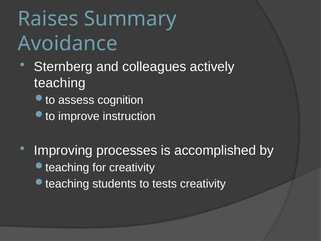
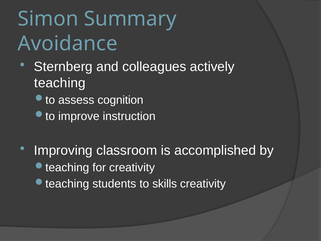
Raises: Raises -> Simon
processes: processes -> classroom
tests: tests -> skills
